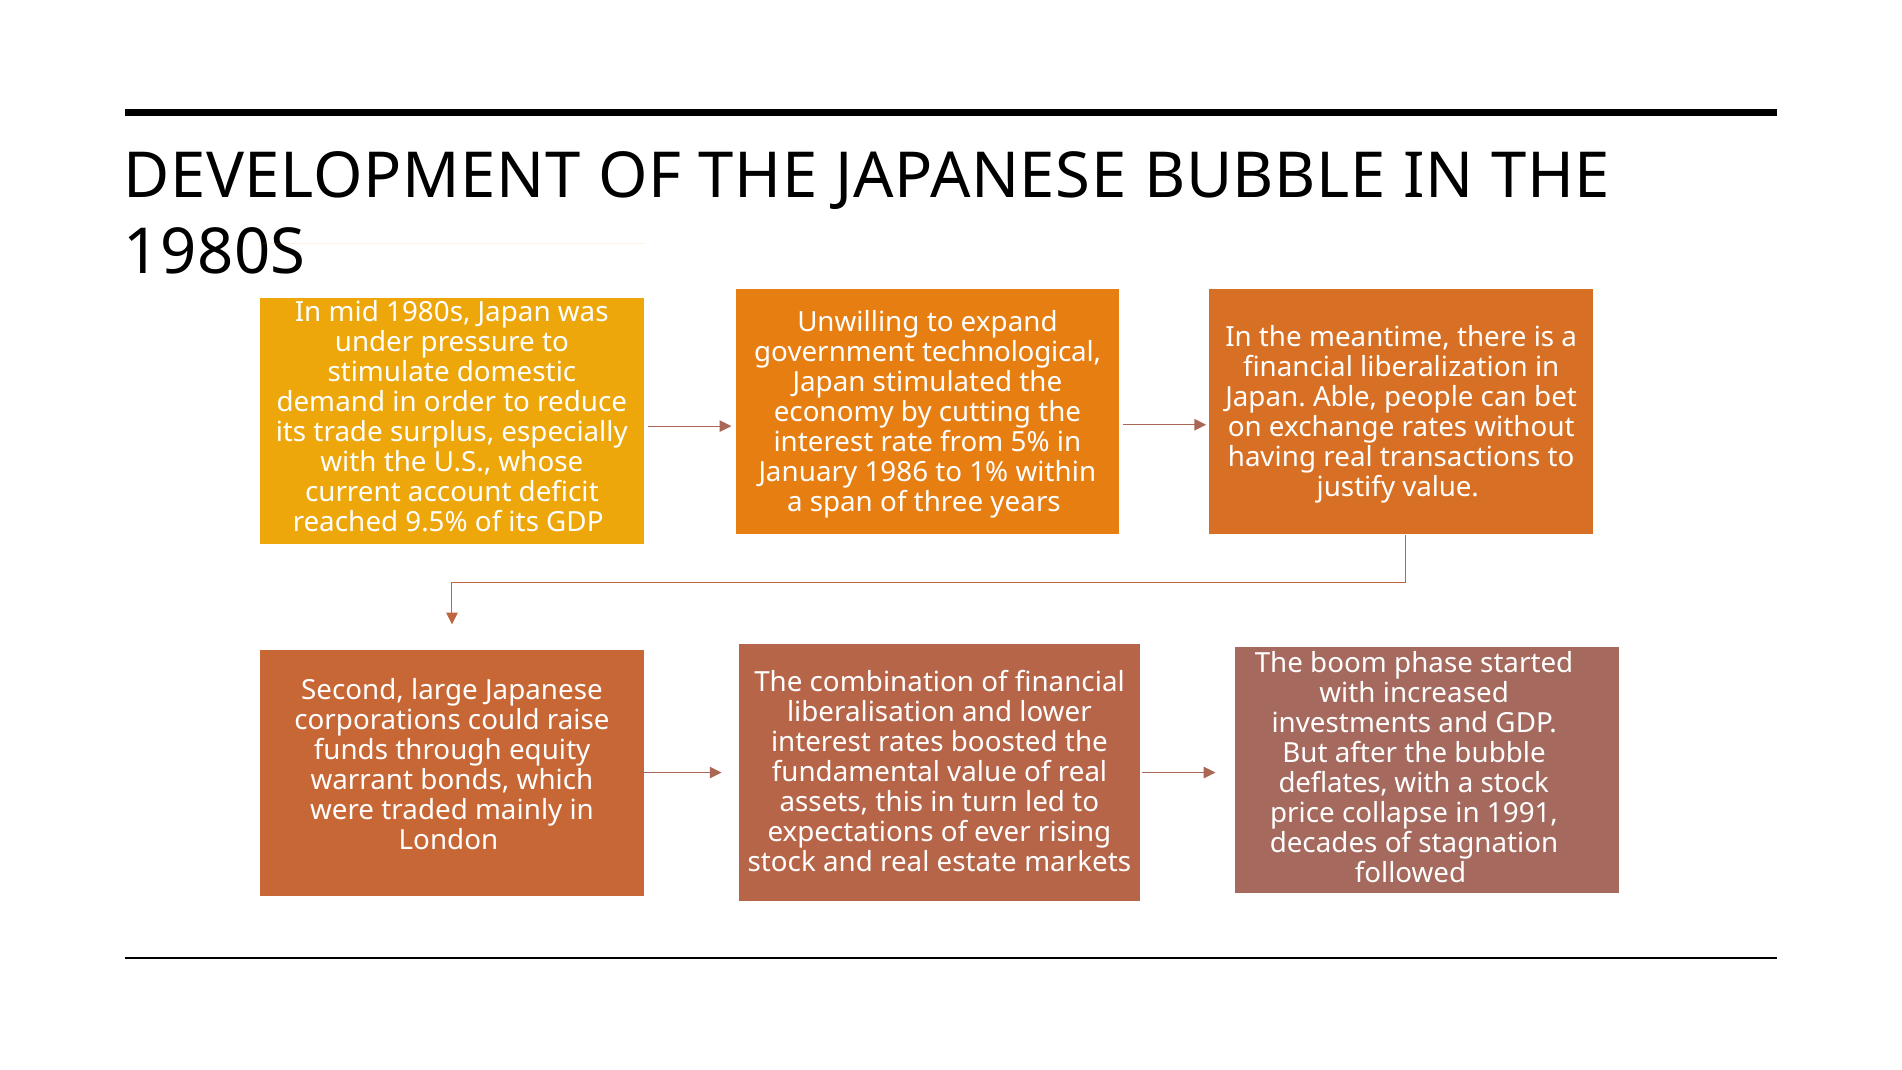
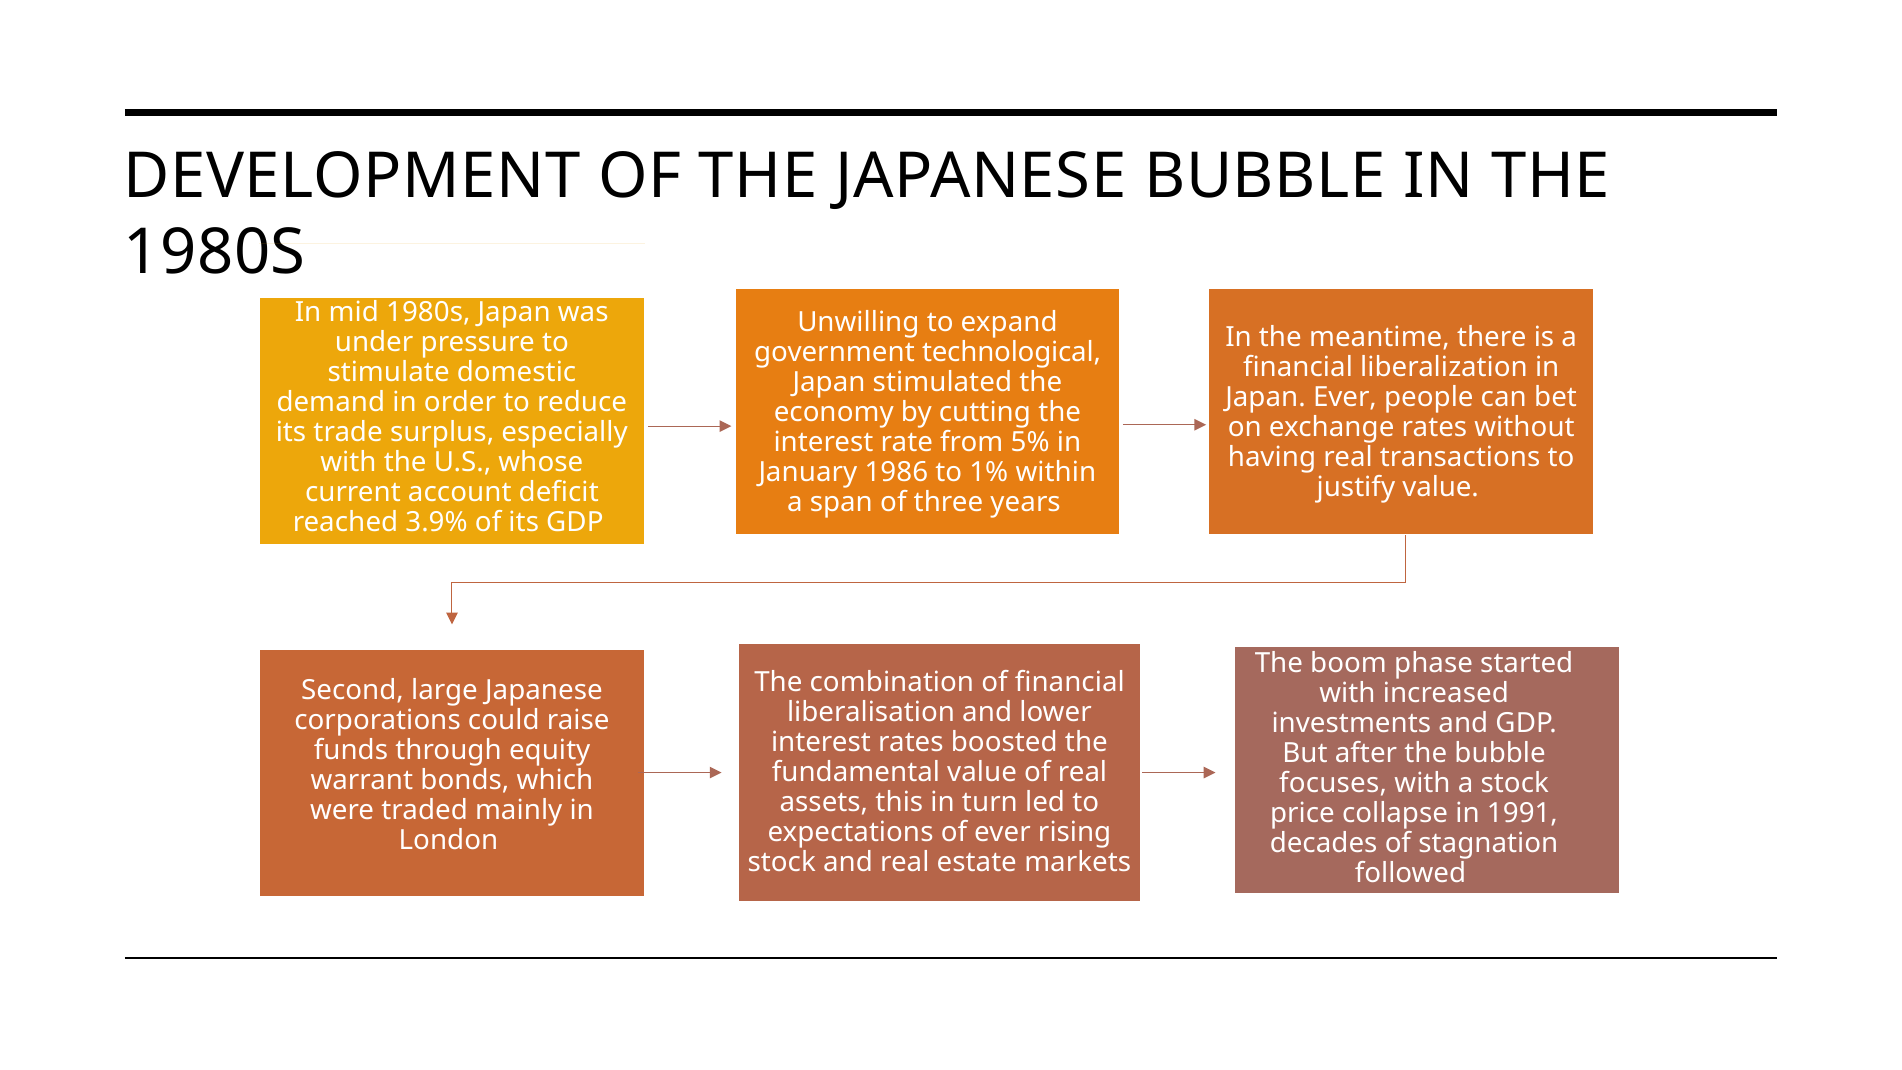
Japan Able: Able -> Ever
9.5%: 9.5% -> 3.9%
deflates: deflates -> focuses
